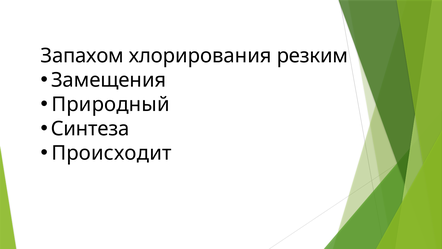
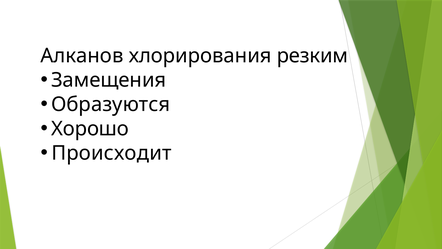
Запахом: Запахом -> Алканов
Природный: Природный -> Образуются
Синтеза: Синтеза -> Хорошо
